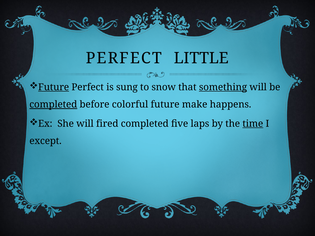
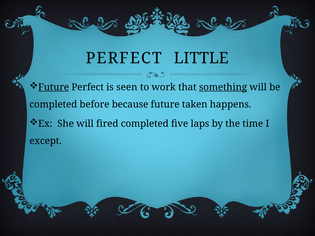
sung: sung -> seen
snow: snow -> work
completed at (53, 105) underline: present -> none
colorful: colorful -> because
make: make -> taken
time underline: present -> none
